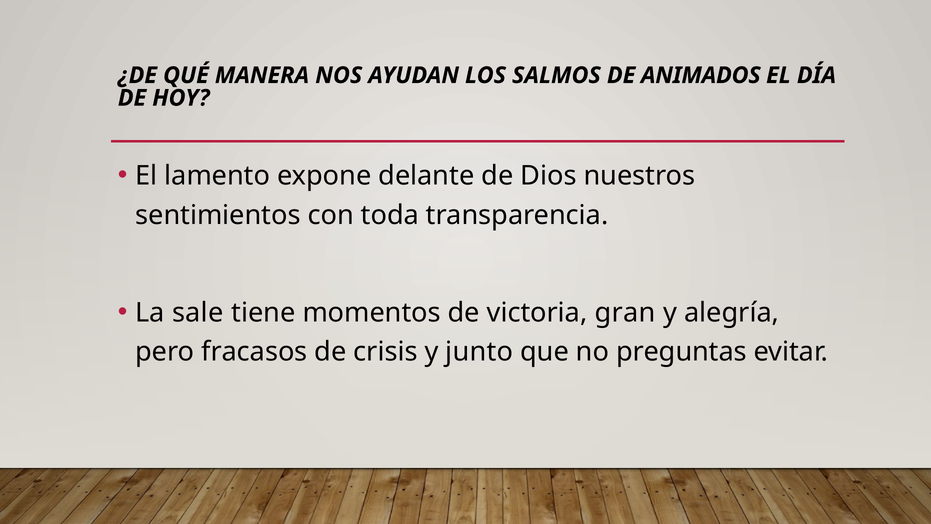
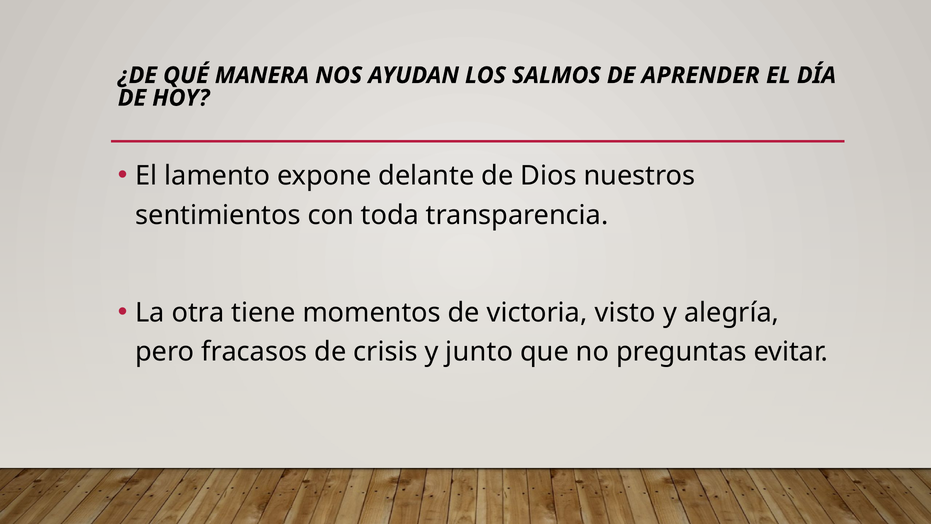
ANIMADOS: ANIMADOS -> APRENDER
sale: sale -> otra
gran: gran -> visto
